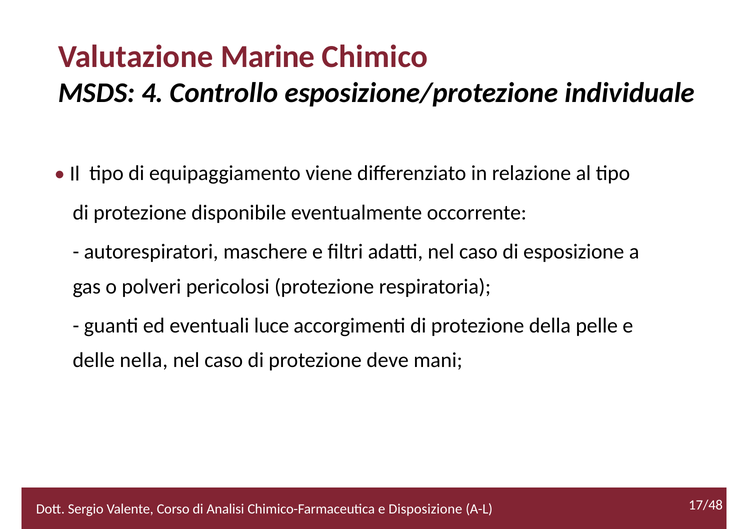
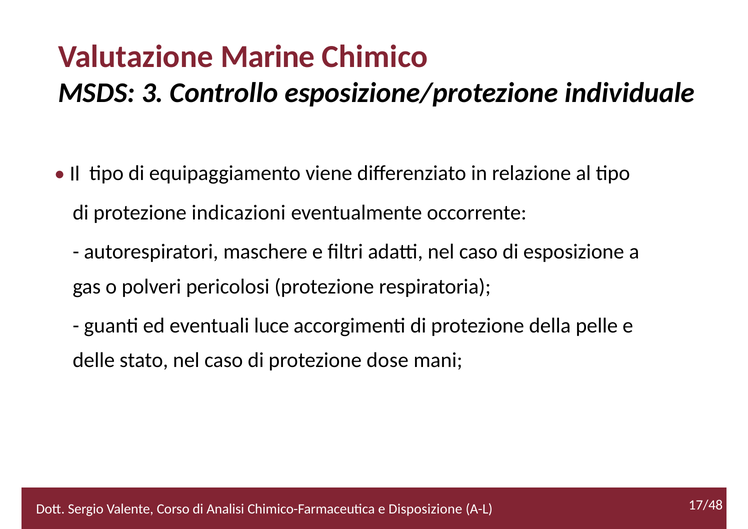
4: 4 -> 3
disponibile: disponibile -> indicazioni
nella: nella -> stato
deve: deve -> dose
